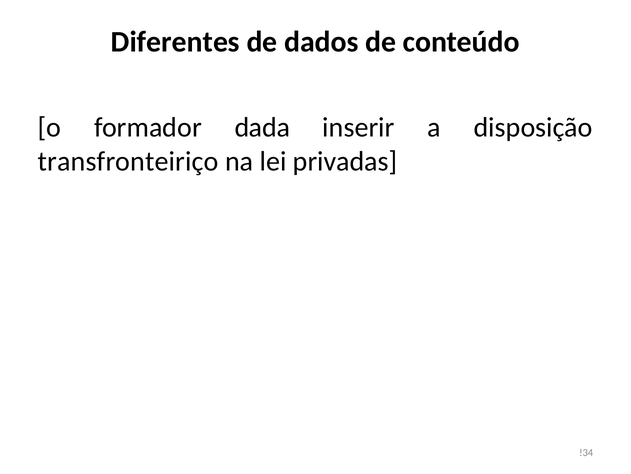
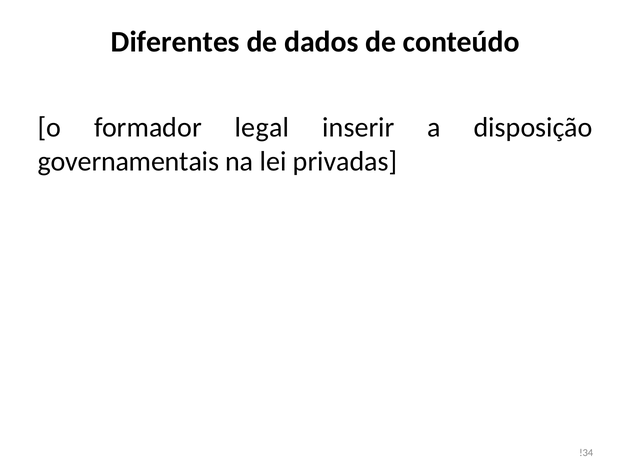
dada: dada -> legal
transfronteiriço: transfronteiriço -> governamentais
